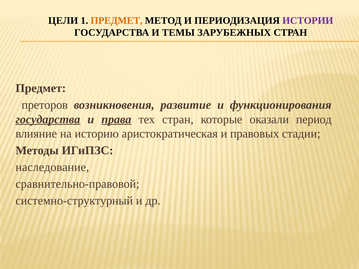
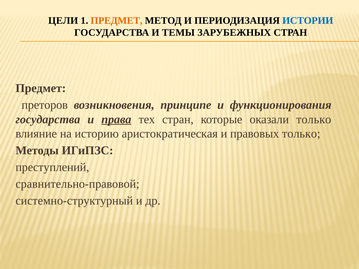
ИСТОРИИ colour: purple -> blue
развитие: развитие -> принципе
государства at (48, 119) underline: present -> none
оказали период: период -> только
правовых стадии: стадии -> только
наследование: наследование -> преступлений
